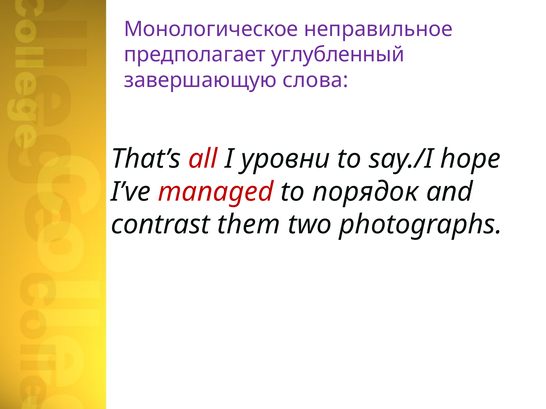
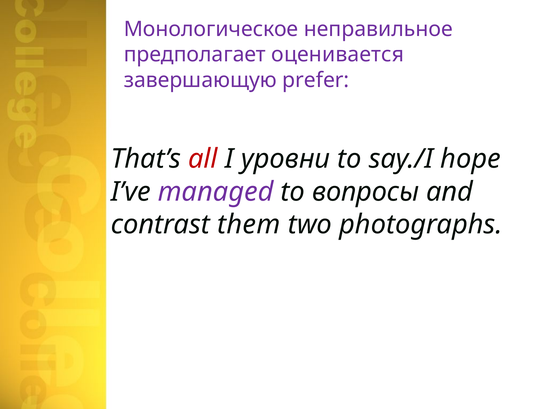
углубленный: углубленный -> оценивается
слова: слова -> prefer
managed colour: red -> purple
порядок: порядок -> вопросы
